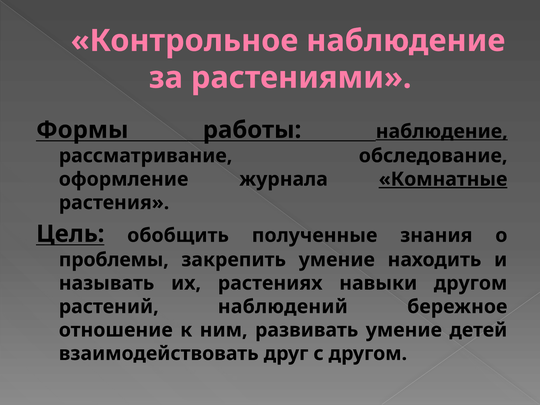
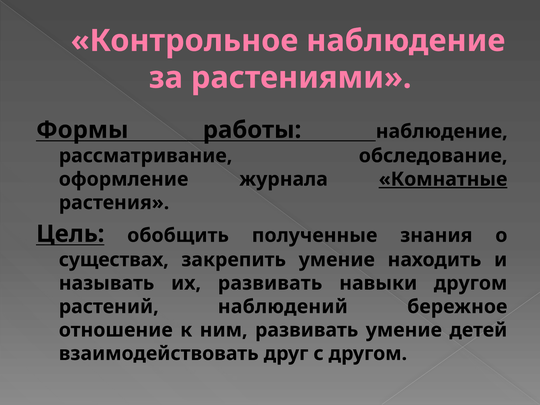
наблюдение at (442, 131) underline: present -> none
проблемы: проблемы -> существах
их растениях: растениях -> развивать
